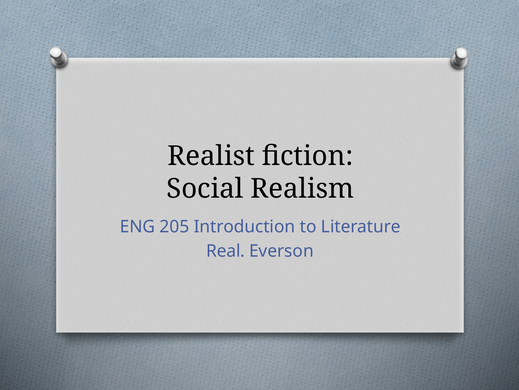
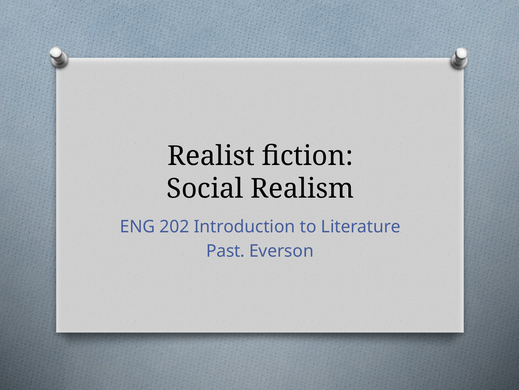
205: 205 -> 202
Real: Real -> Past
